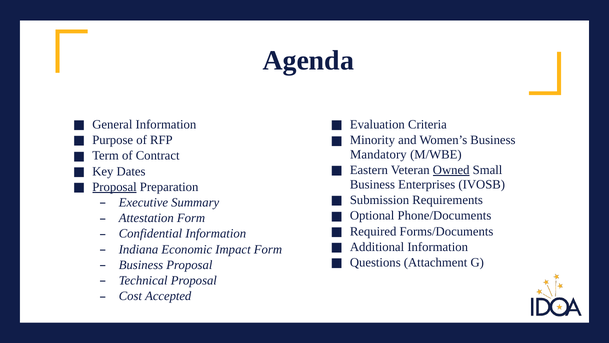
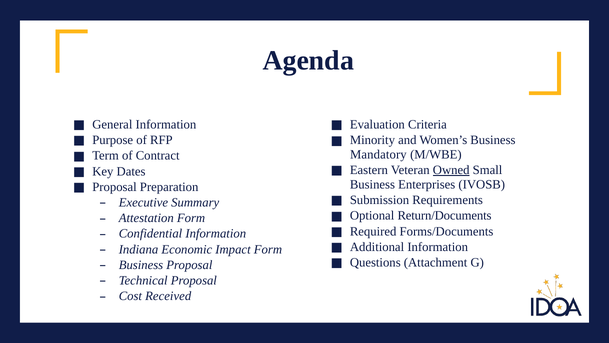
Proposal at (114, 187) underline: present -> none
Phone/Documents: Phone/Documents -> Return/Documents
Accepted: Accepted -> Received
